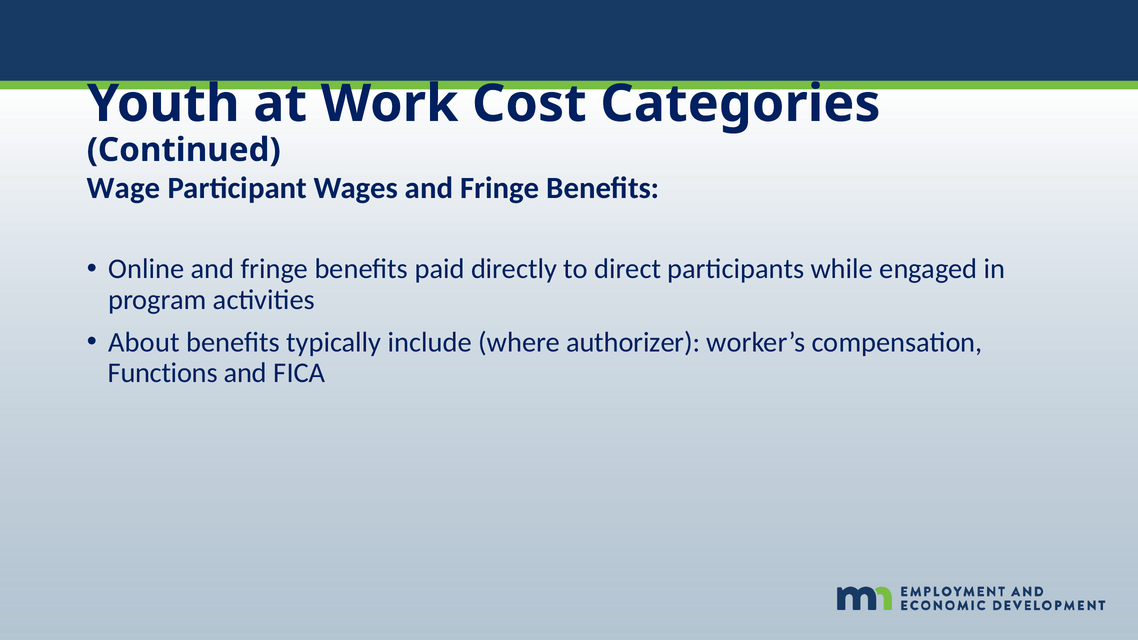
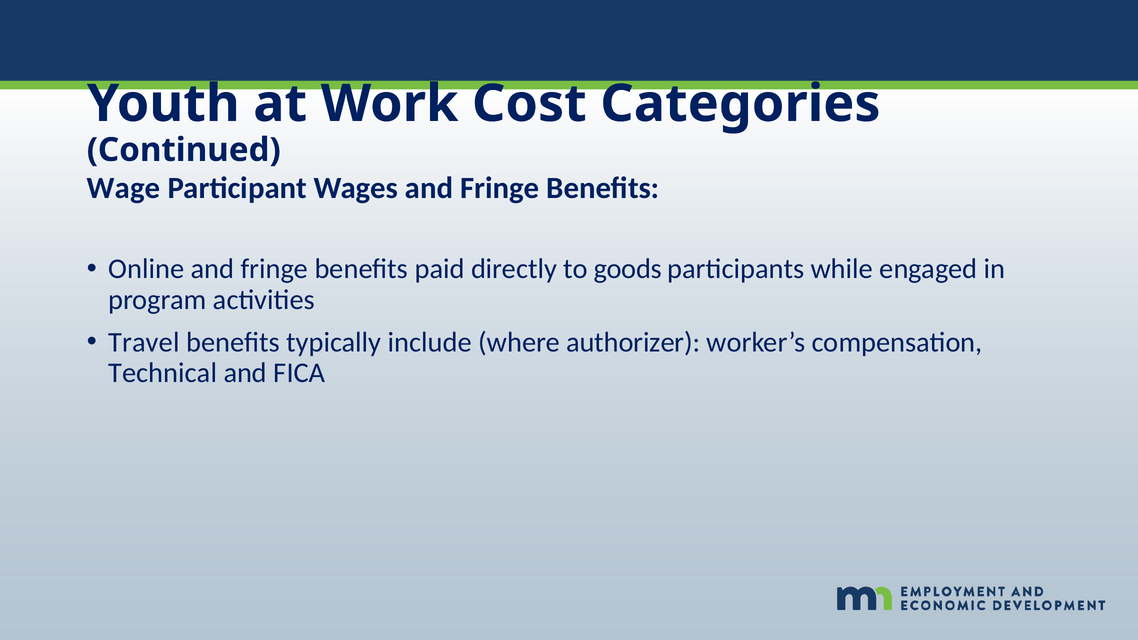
direct: direct -> goods
About: About -> Travel
Functions: Functions -> Technical
